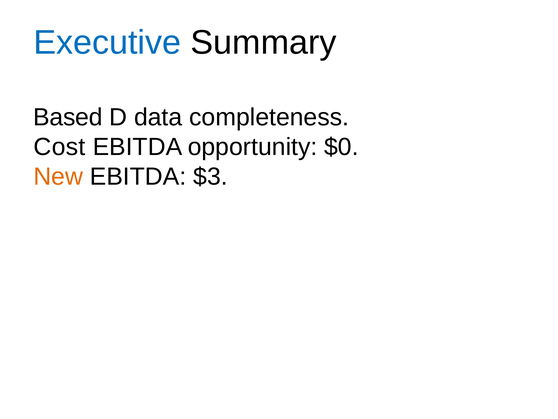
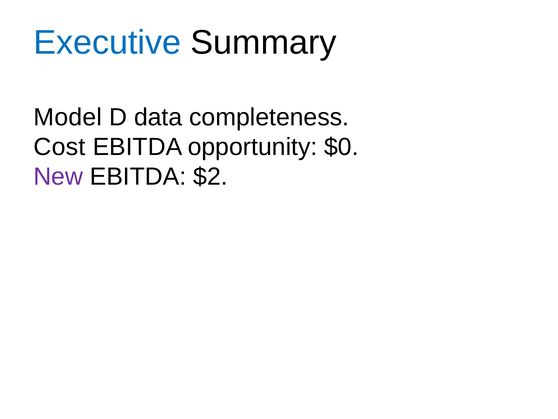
Based: Based -> Model
New colour: orange -> purple
$3: $3 -> $2
